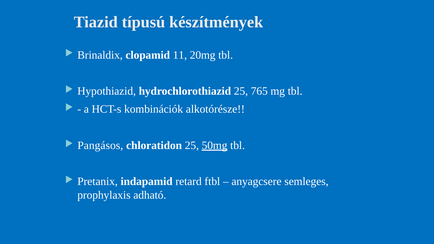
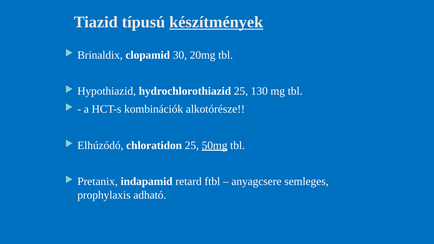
készítmények underline: none -> present
11: 11 -> 30
765: 765 -> 130
Pangásos: Pangásos -> Elhúzódó
